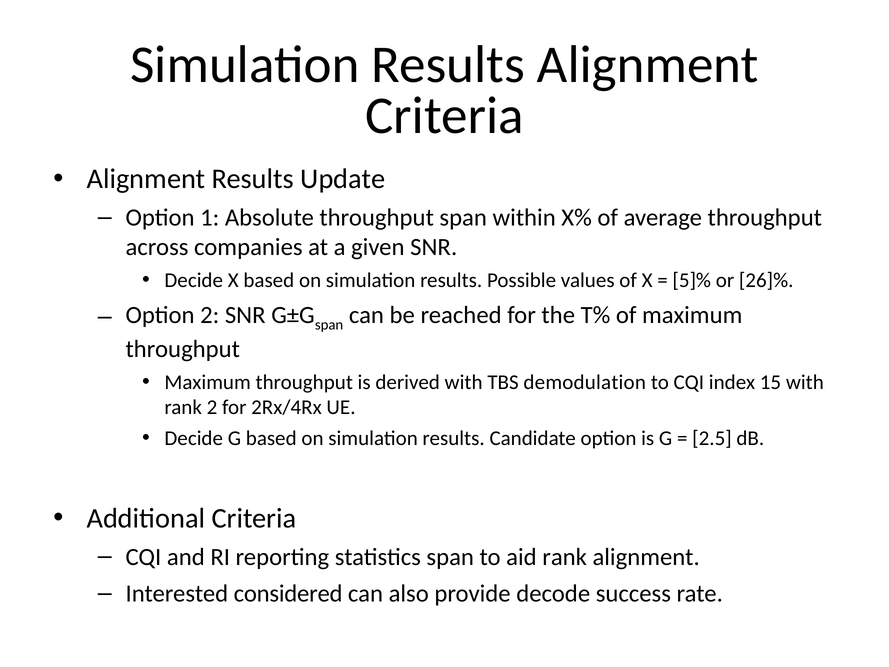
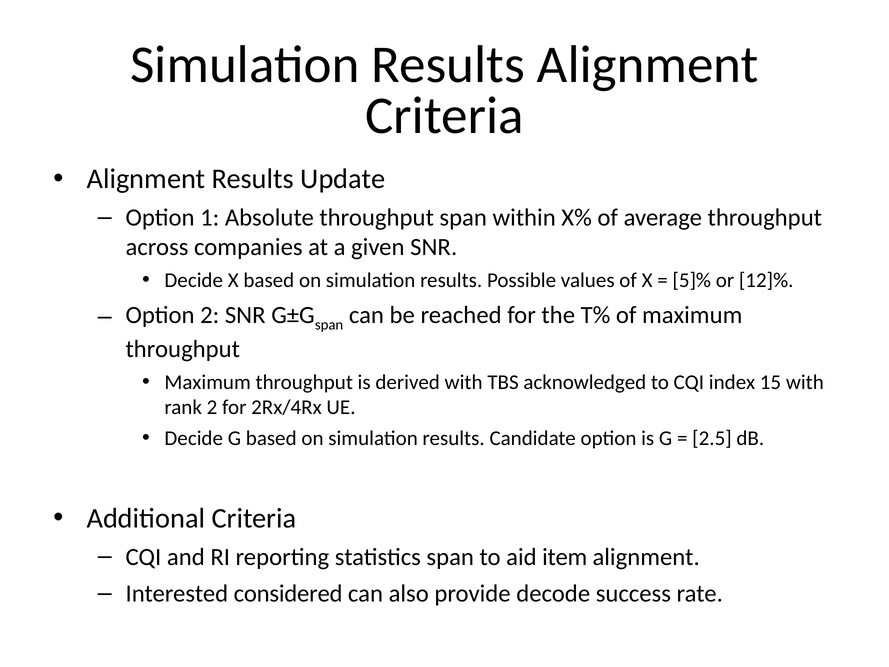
26]%: 26]% -> 12]%
demodulation: demodulation -> acknowledged
aid rank: rank -> item
